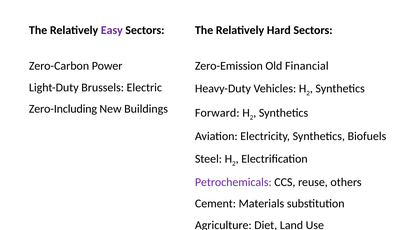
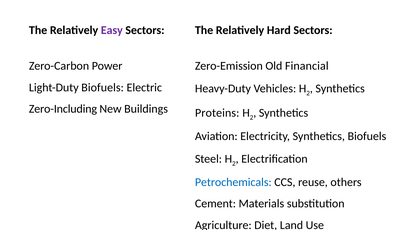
Light-Duty Brussels: Brussels -> Biofuels
Forward: Forward -> Proteins
Petrochemicals colour: purple -> blue
